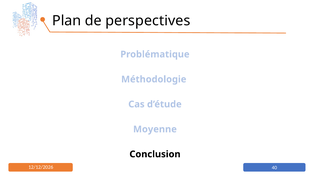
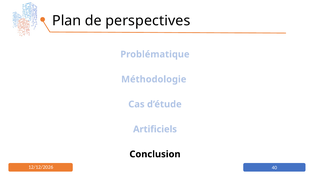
Moyenne: Moyenne -> Artificiels
